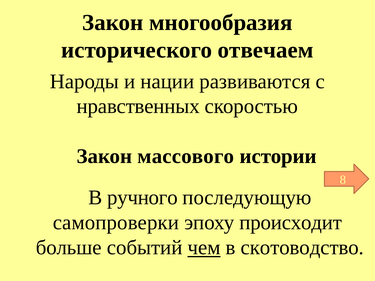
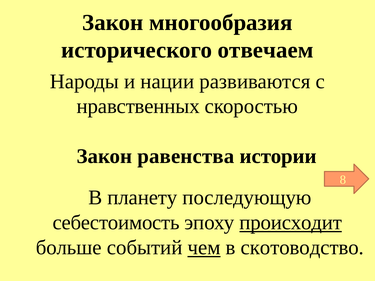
массового: массового -> равенства
ручного: ручного -> планету
самопроверки: самопроверки -> себестоимость
происходит underline: none -> present
